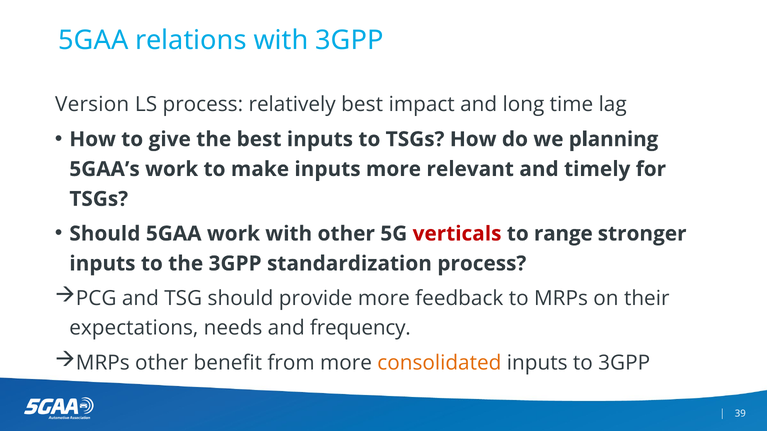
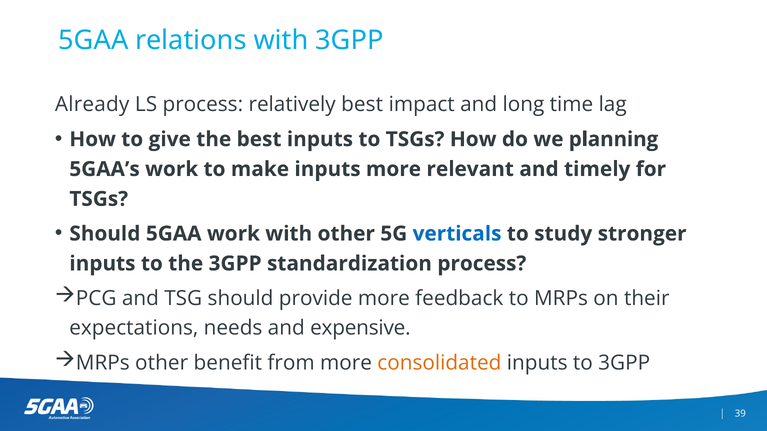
Version: Version -> Already
verticals colour: red -> blue
range: range -> study
frequency: frequency -> expensive
